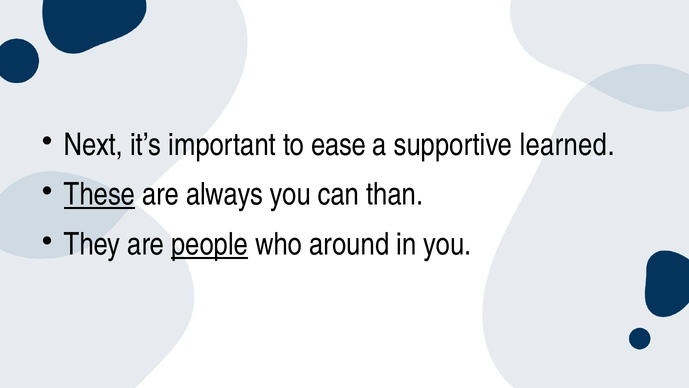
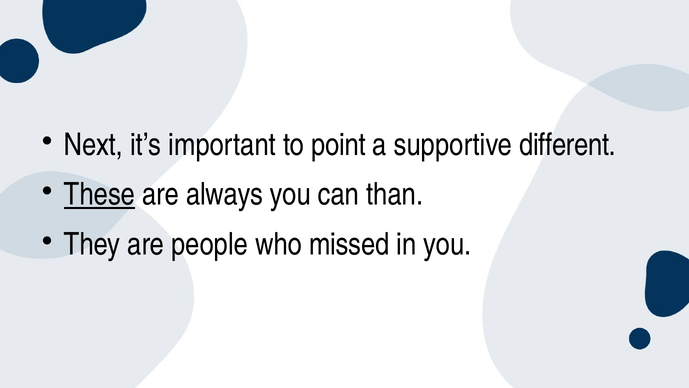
ease: ease -> point
learned: learned -> different
people underline: present -> none
around: around -> missed
